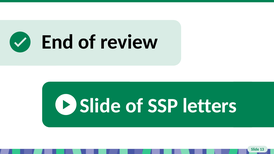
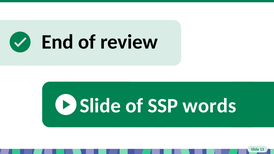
letters: letters -> words
